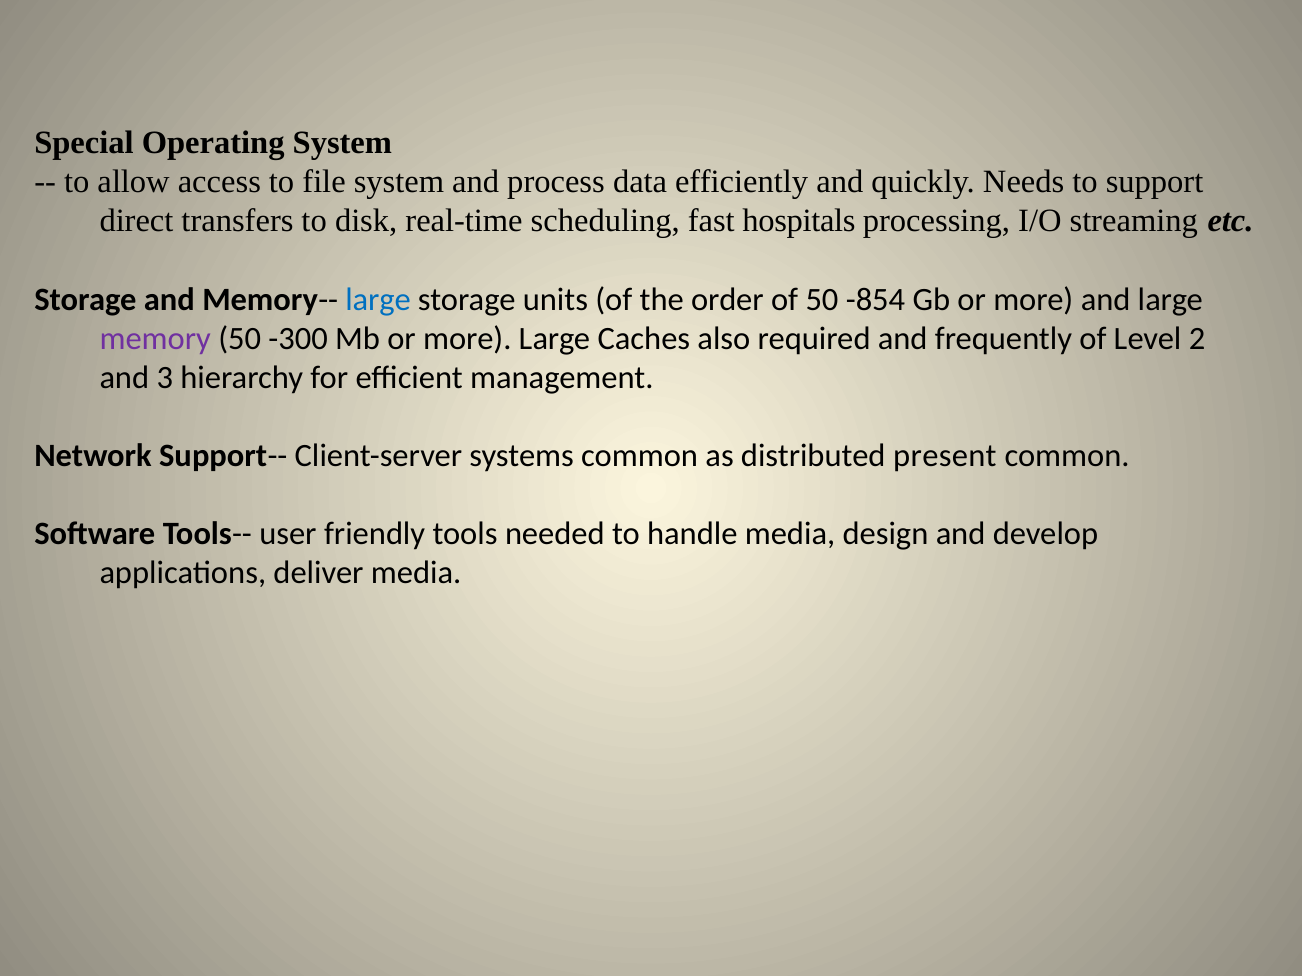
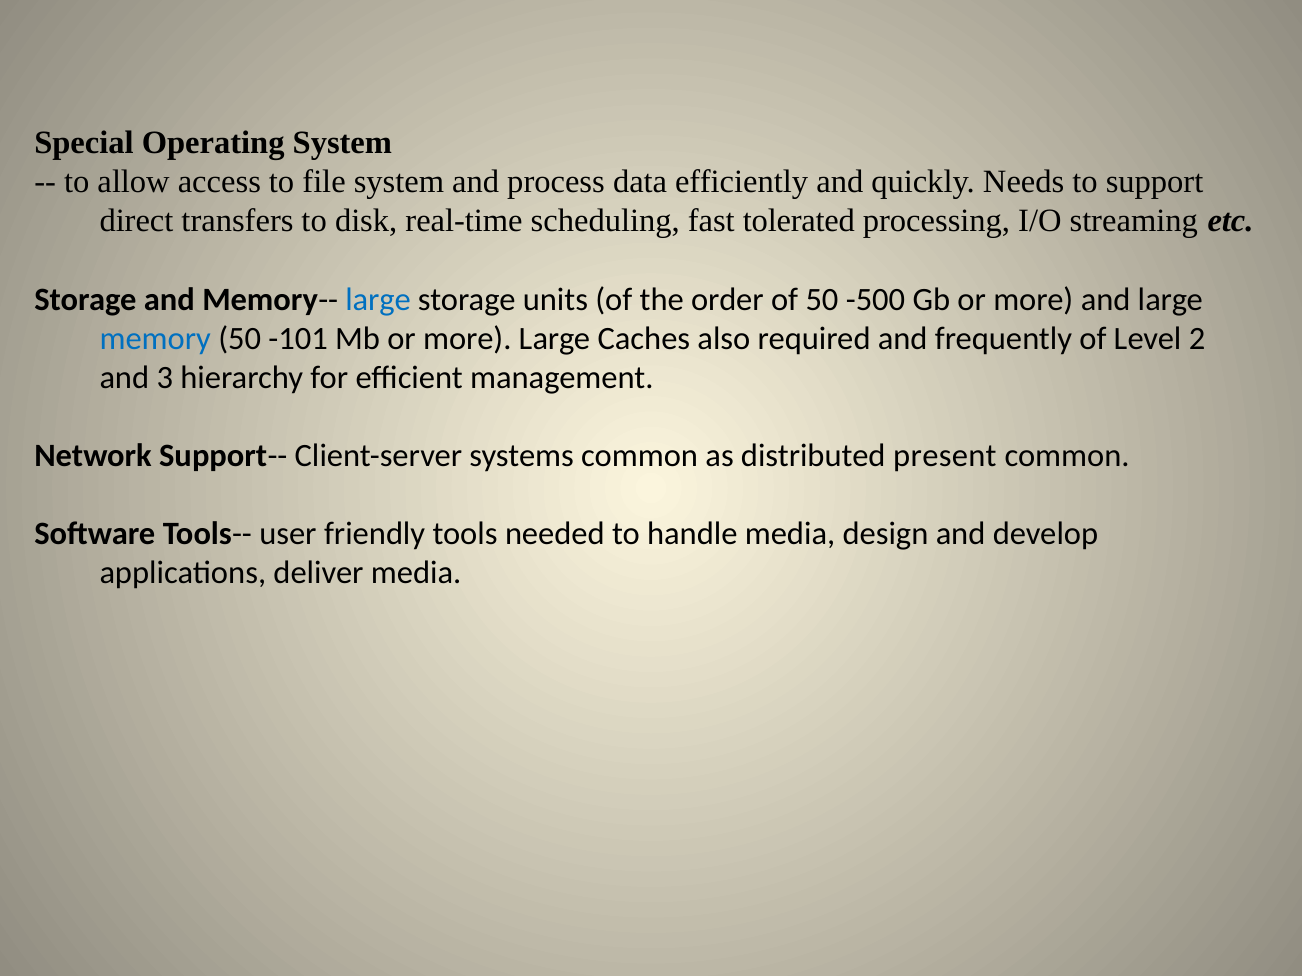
hospitals: hospitals -> tolerated
-854: -854 -> -500
memory colour: purple -> blue
-300: -300 -> -101
